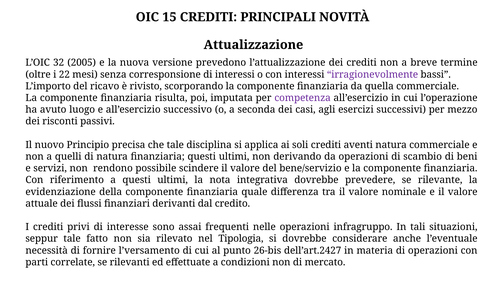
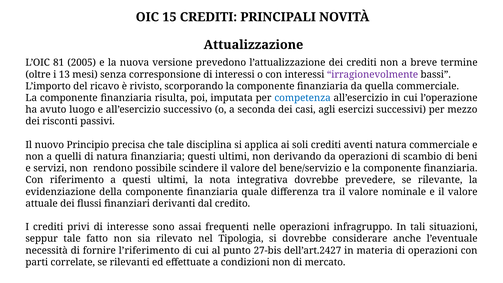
32: 32 -> 81
22: 22 -> 13
competenza colour: purple -> blue
l’versamento: l’versamento -> l’riferimento
26-bis: 26-bis -> 27-bis
